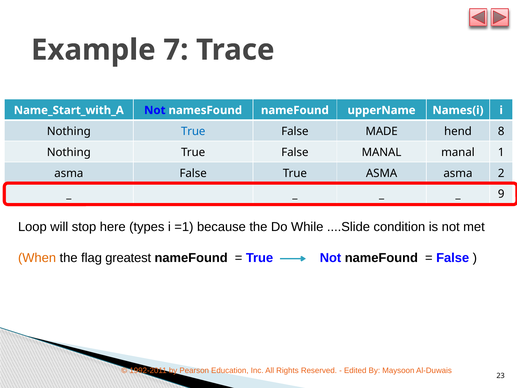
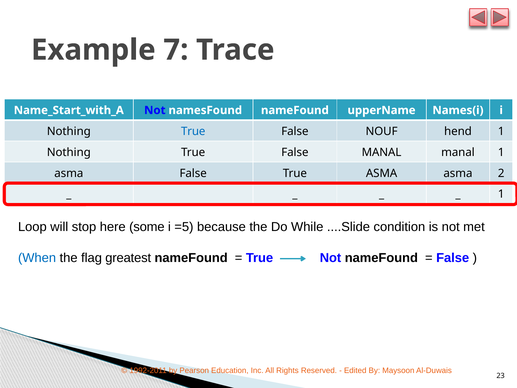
MADE: MADE -> NOUF
hend 8: 8 -> 1
9 at (501, 194): 9 -> 1
types: types -> some
=1: =1 -> =5
When colour: orange -> blue
